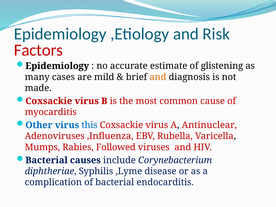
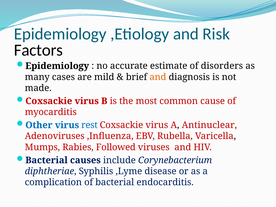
Factors colour: red -> black
glistening: glistening -> disorders
this: this -> rest
